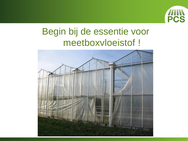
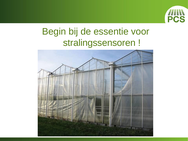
meetboxvloeistof: meetboxvloeistof -> stralingssensoren
